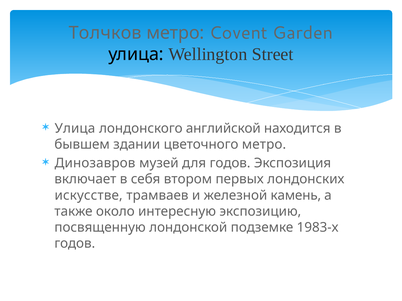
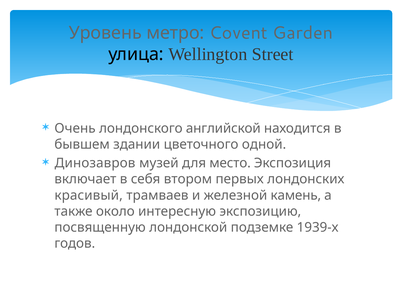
Толчков: Толчков -> Уровень
Улица at (75, 129): Улица -> Очень
цветочного метро: метро -> одной
для годов: годов -> место
искусстве: искусстве -> красивый
1983-х: 1983-х -> 1939-х
